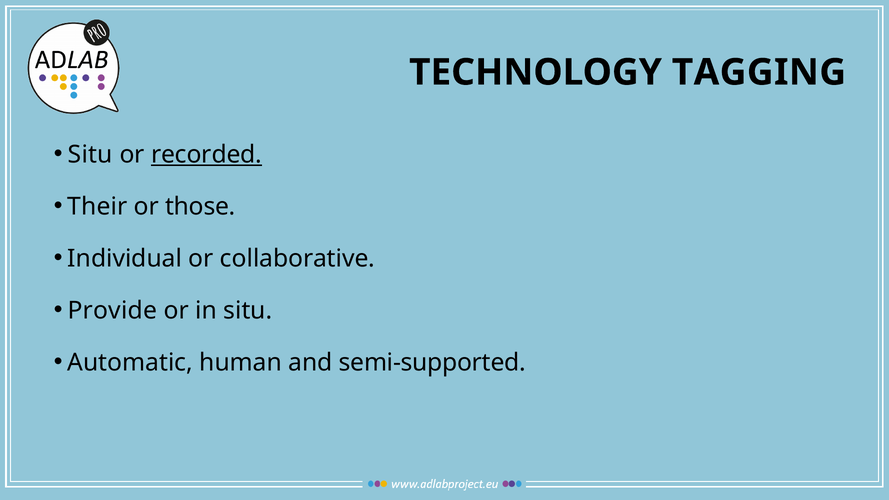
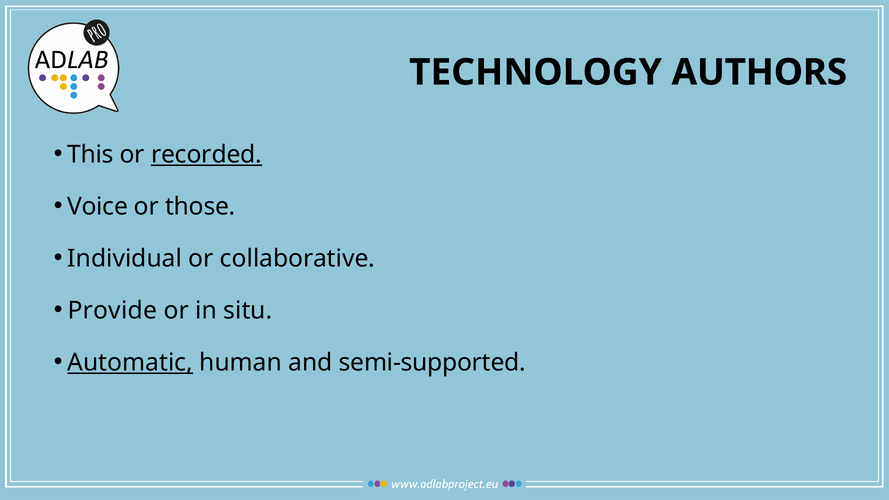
TAGGING: TAGGING -> AUTHORS
Situ at (90, 154): Situ -> This
Their: Their -> Voice
Automatic underline: none -> present
